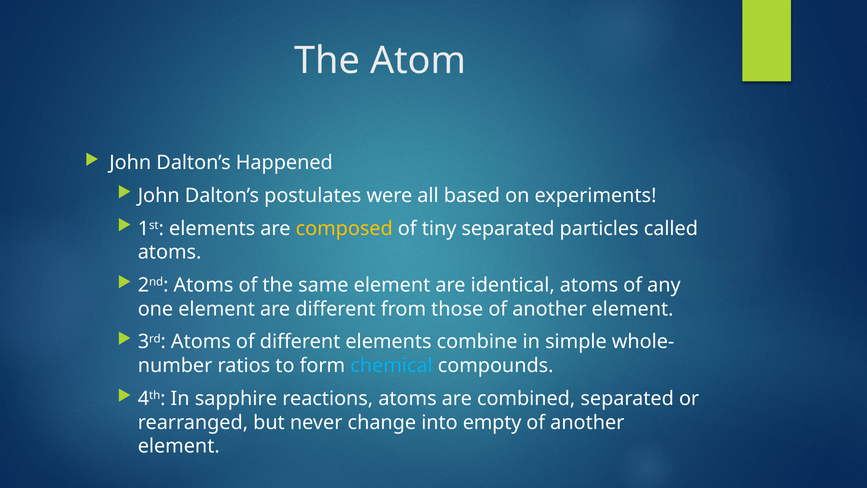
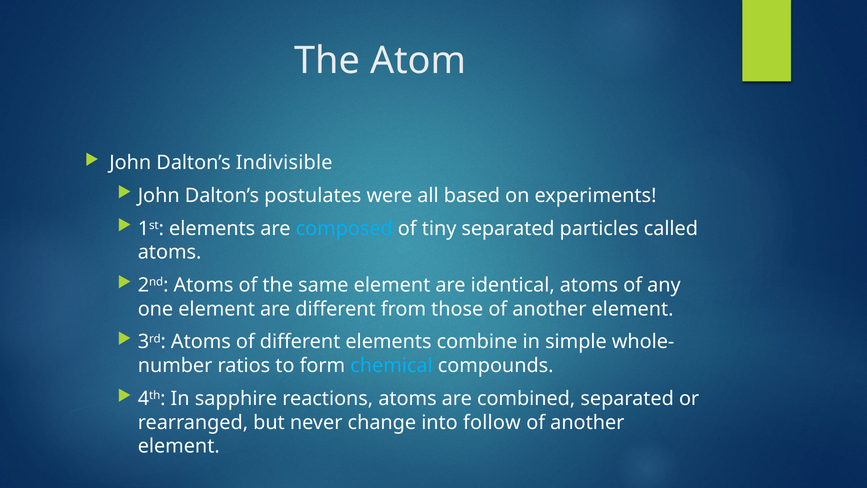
Happened: Happened -> Indivisible
composed colour: yellow -> light blue
empty: empty -> follow
